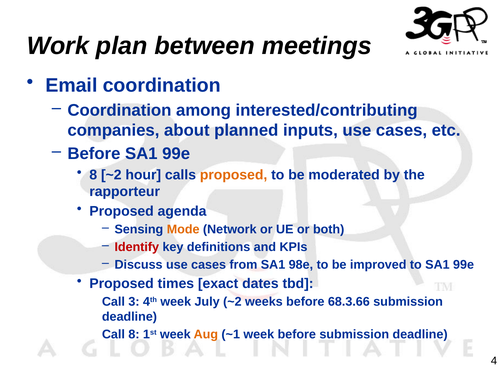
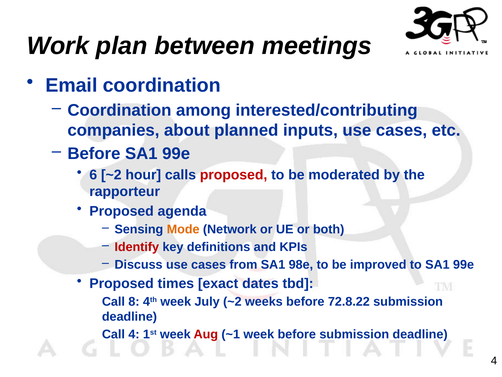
8 at (93, 175): 8 -> 6
proposed at (234, 175) colour: orange -> red
3: 3 -> 8
68.3.66: 68.3.66 -> 72.8.22
Call 8: 8 -> 4
Aug colour: orange -> red
